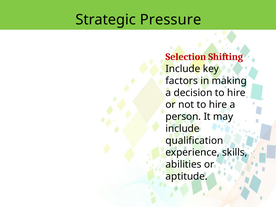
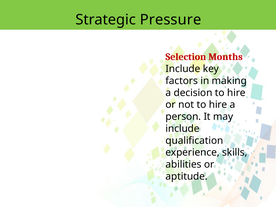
Shifting: Shifting -> Months
